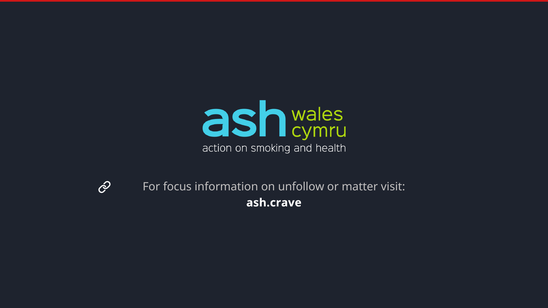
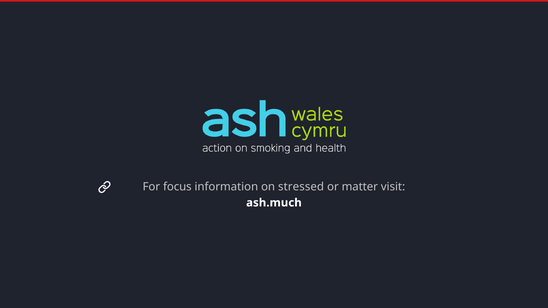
unfollow: unfollow -> stressed
ash.crave: ash.crave -> ash.much
